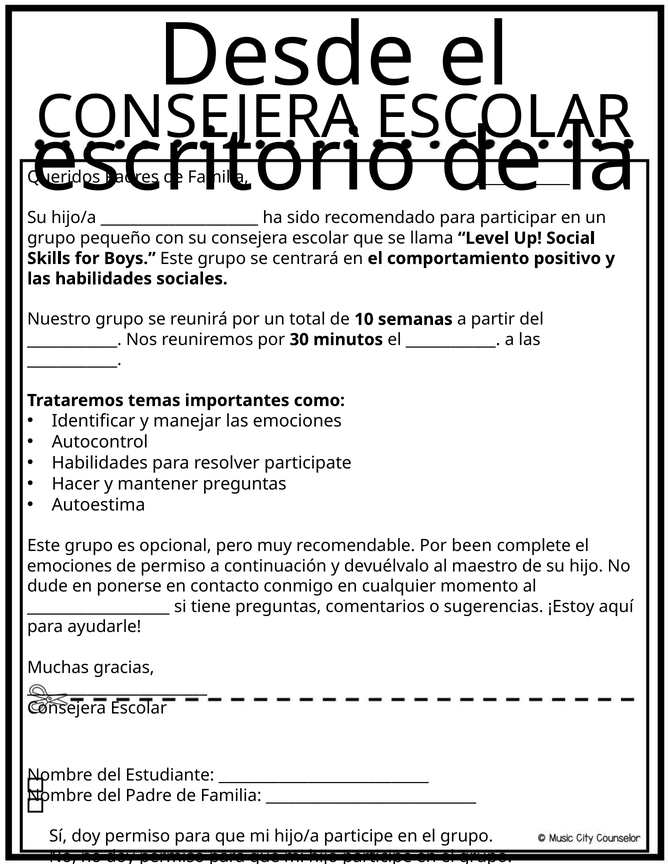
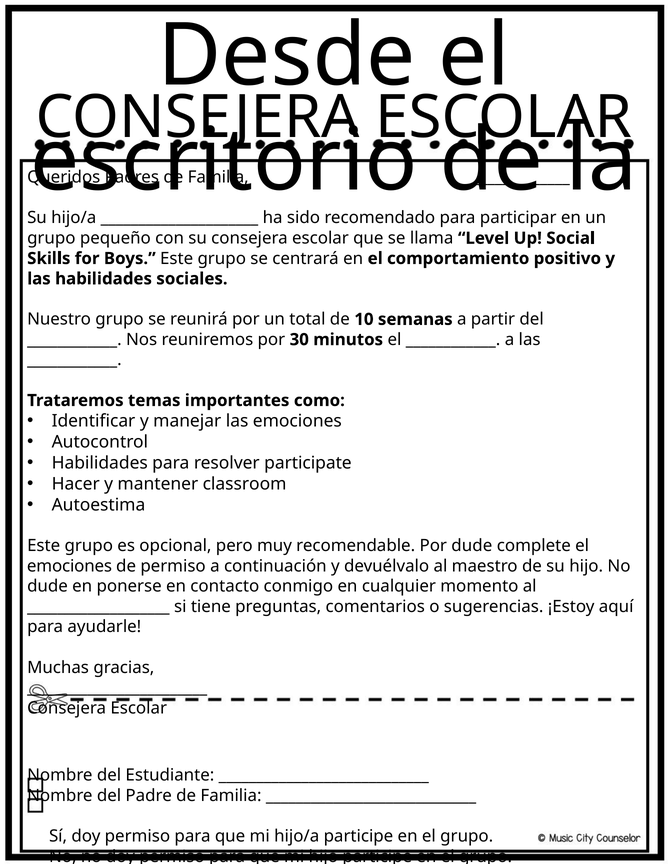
mantener preguntas: preguntas -> classroom
Por been: been -> dude
